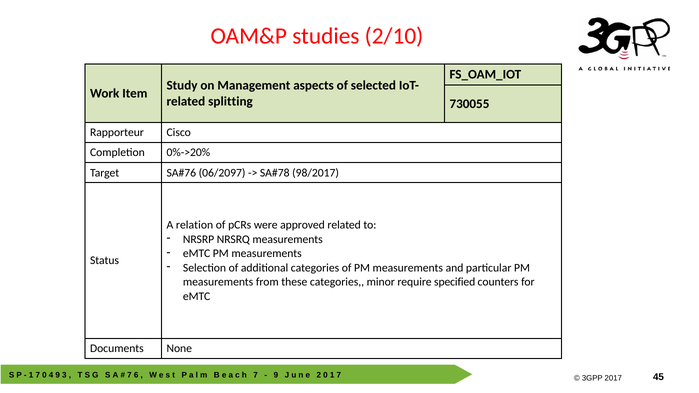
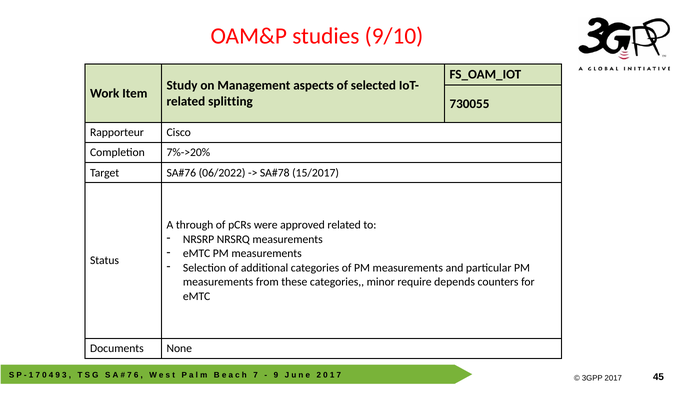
2/10: 2/10 -> 9/10
0%->20%: 0%->20% -> 7%->20%
06/2097: 06/2097 -> 06/2022
98/2017: 98/2017 -> 15/2017
relation: relation -> through
specified: specified -> depends
